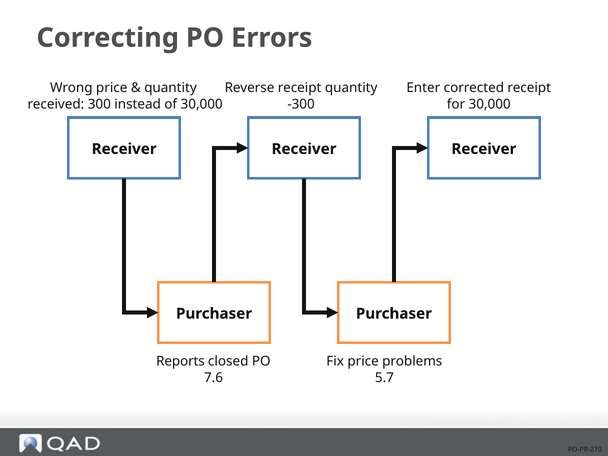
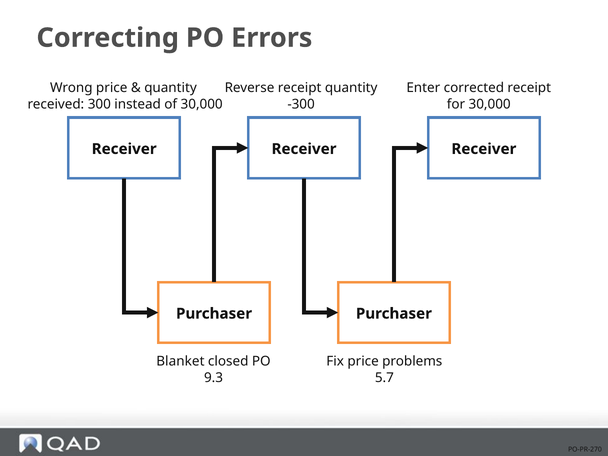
Reports: Reports -> Blanket
7.6: 7.6 -> 9.3
